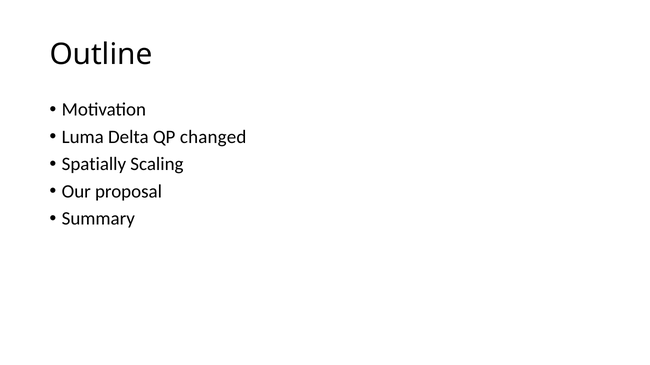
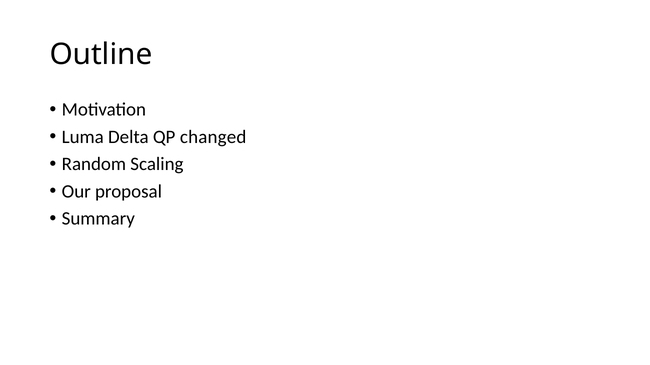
Spatially: Spatially -> Random
